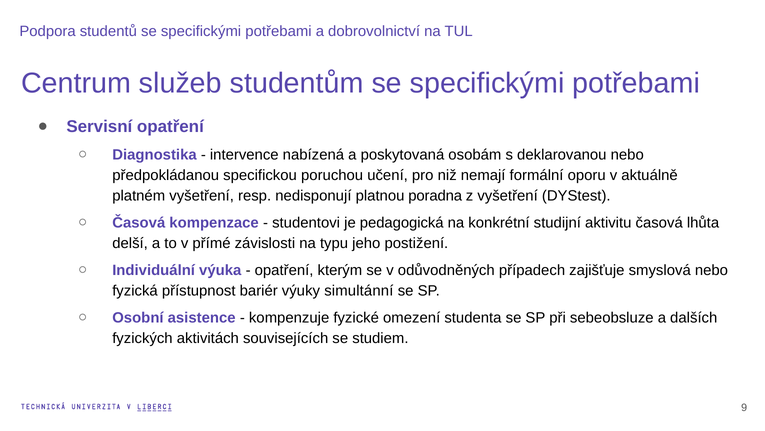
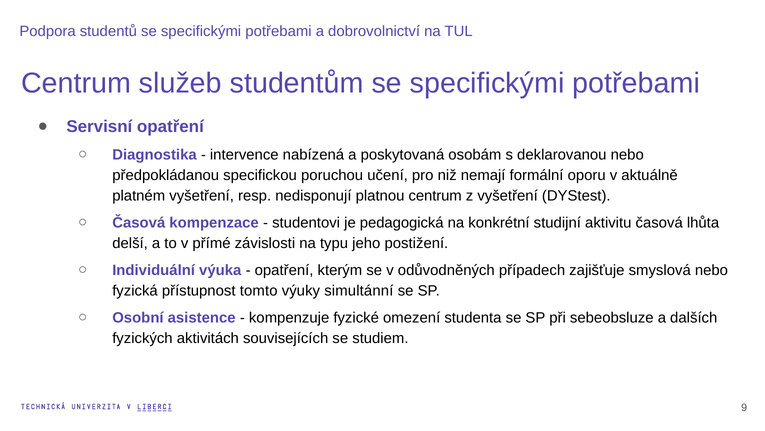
platnou poradna: poradna -> centrum
bariér: bariér -> tomto
